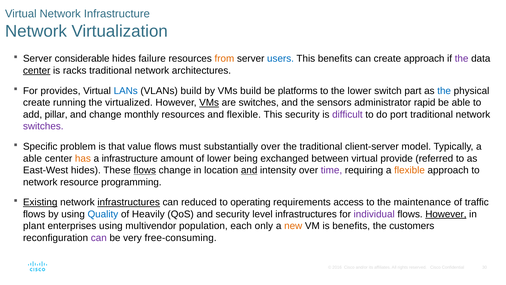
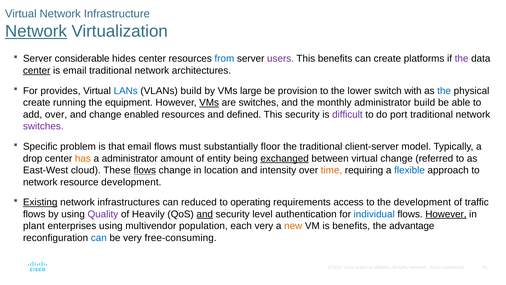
Network at (36, 31) underline: none -> present
hides failure: failure -> center
from colour: orange -> blue
users colour: blue -> purple
create approach: approach -> platforms
is racks: racks -> email
VMs build: build -> large
platforms: platforms -> provision
part: part -> with
virtualized: virtualized -> equipment
sensors: sensors -> monthly
administrator rapid: rapid -> build
add pillar: pillar -> over
monthly: monthly -> enabled
and flexible: flexible -> defined
that value: value -> email
substantially over: over -> floor
able at (33, 158): able -> drop
a infrastructure: infrastructure -> administrator
of lower: lower -> entity
exchanged underline: none -> present
virtual provide: provide -> change
East-West hides: hides -> cloud
and at (249, 170) underline: present -> none
time colour: purple -> orange
flexible at (410, 170) colour: orange -> blue
resource programming: programming -> development
infrastructures at (129, 202) underline: present -> none
the maintenance: maintenance -> development
Quality colour: blue -> purple
and at (205, 214) underline: none -> present
level infrastructures: infrastructures -> authentication
individual colour: purple -> blue
each only: only -> very
customers: customers -> advantage
can at (99, 238) colour: purple -> blue
